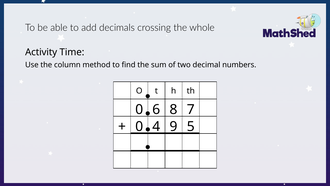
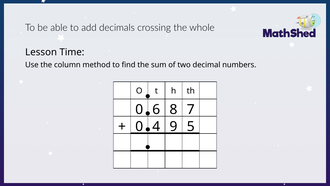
Activity: Activity -> Lesson
